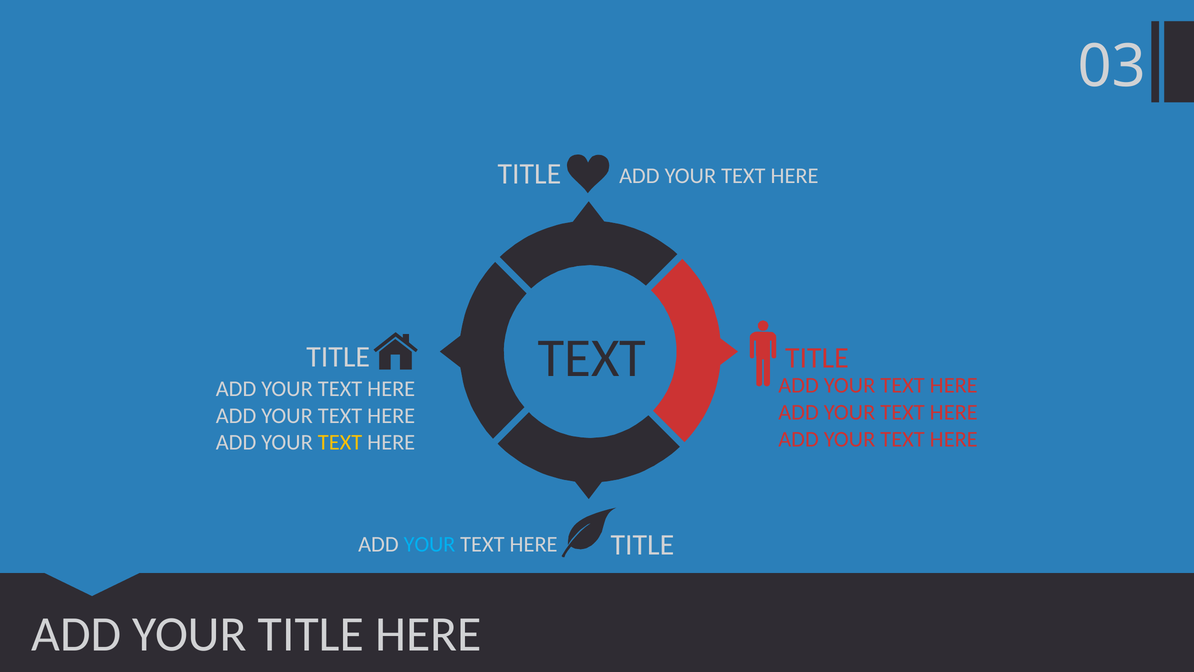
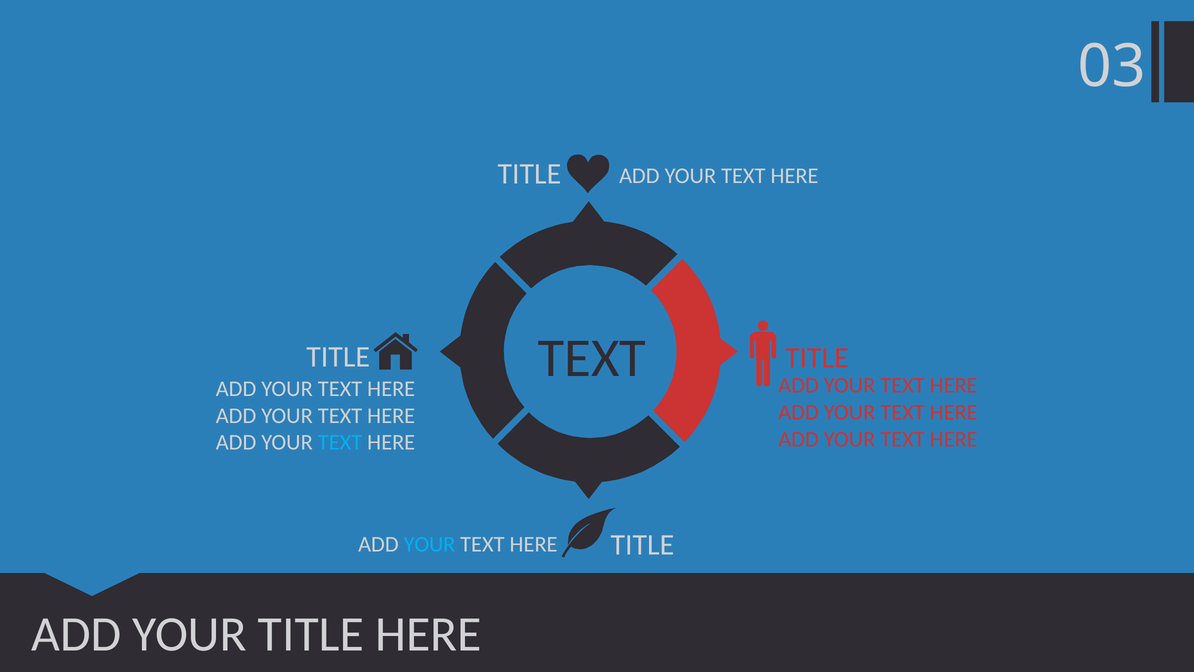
TEXT at (340, 442) colour: yellow -> light blue
